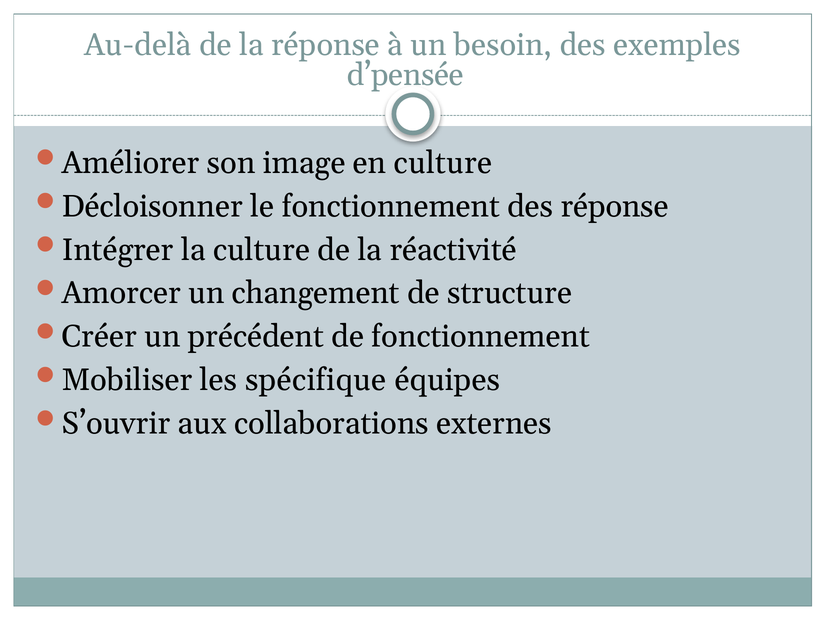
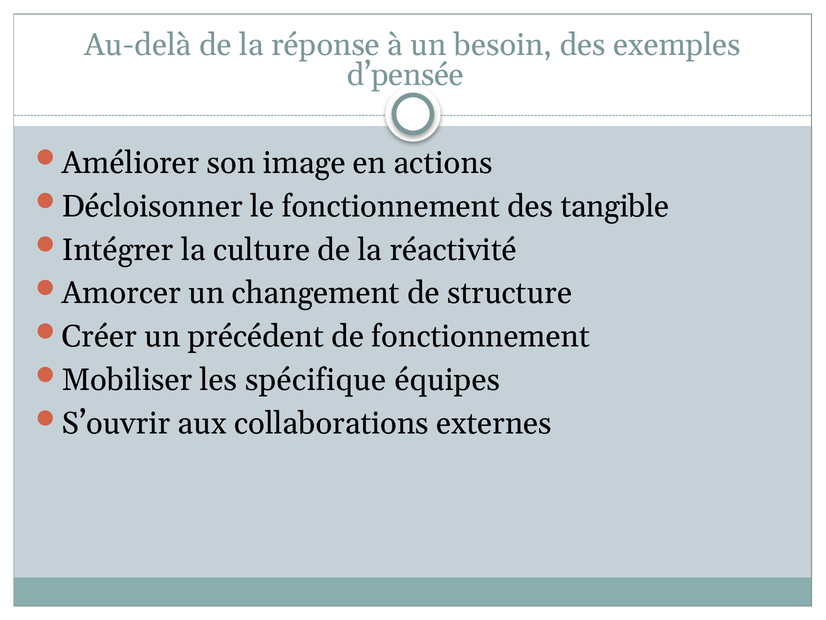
en culture: culture -> actions
des réponse: réponse -> tangible
